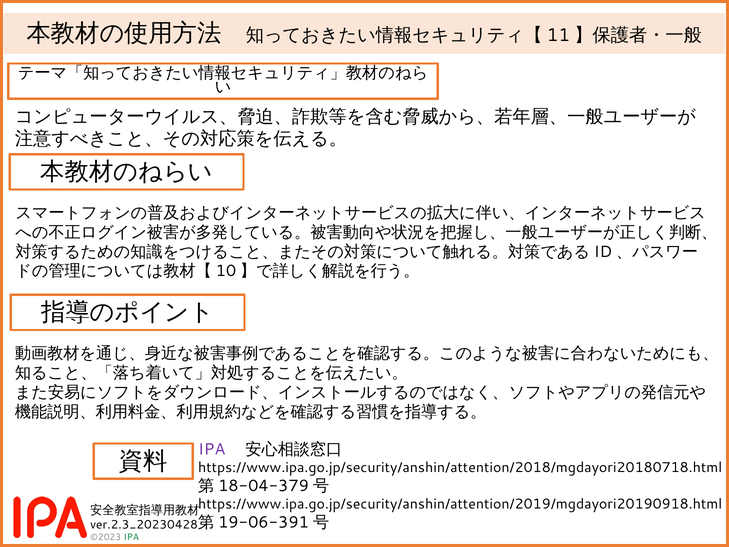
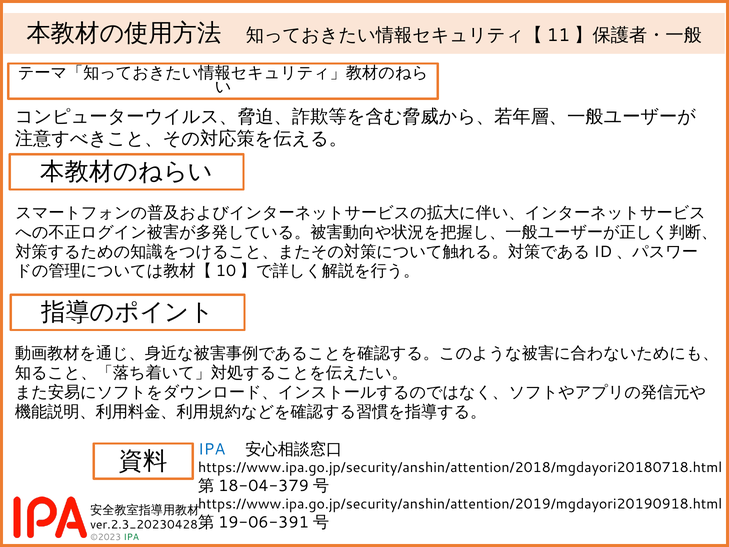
IPA at (212, 449) colour: purple -> blue
